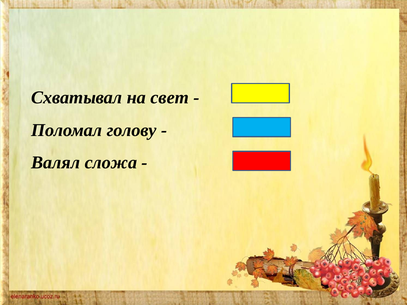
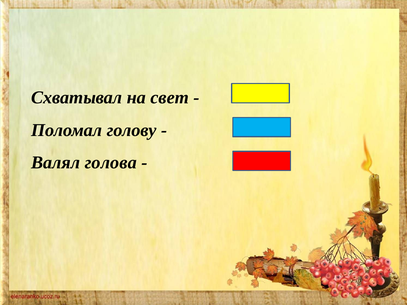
сложа: сложа -> голова
